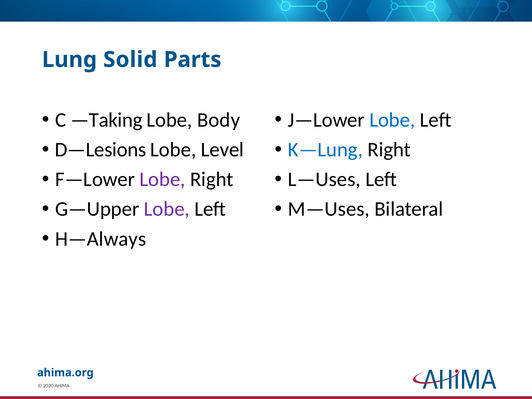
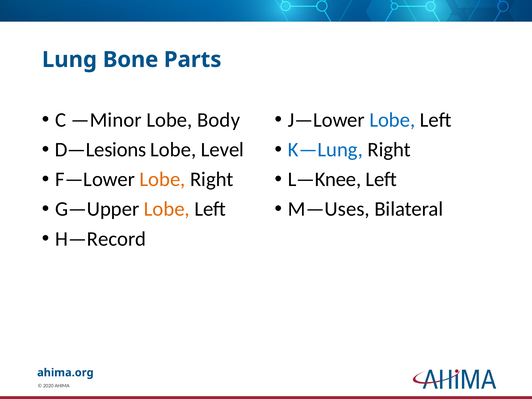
Solid: Solid -> Bone
—Taking: —Taking -> —Minor
Lobe at (163, 179) colour: purple -> orange
L—Uses: L—Uses -> L—Knee
Lobe at (167, 209) colour: purple -> orange
H—Always: H—Always -> H—Record
